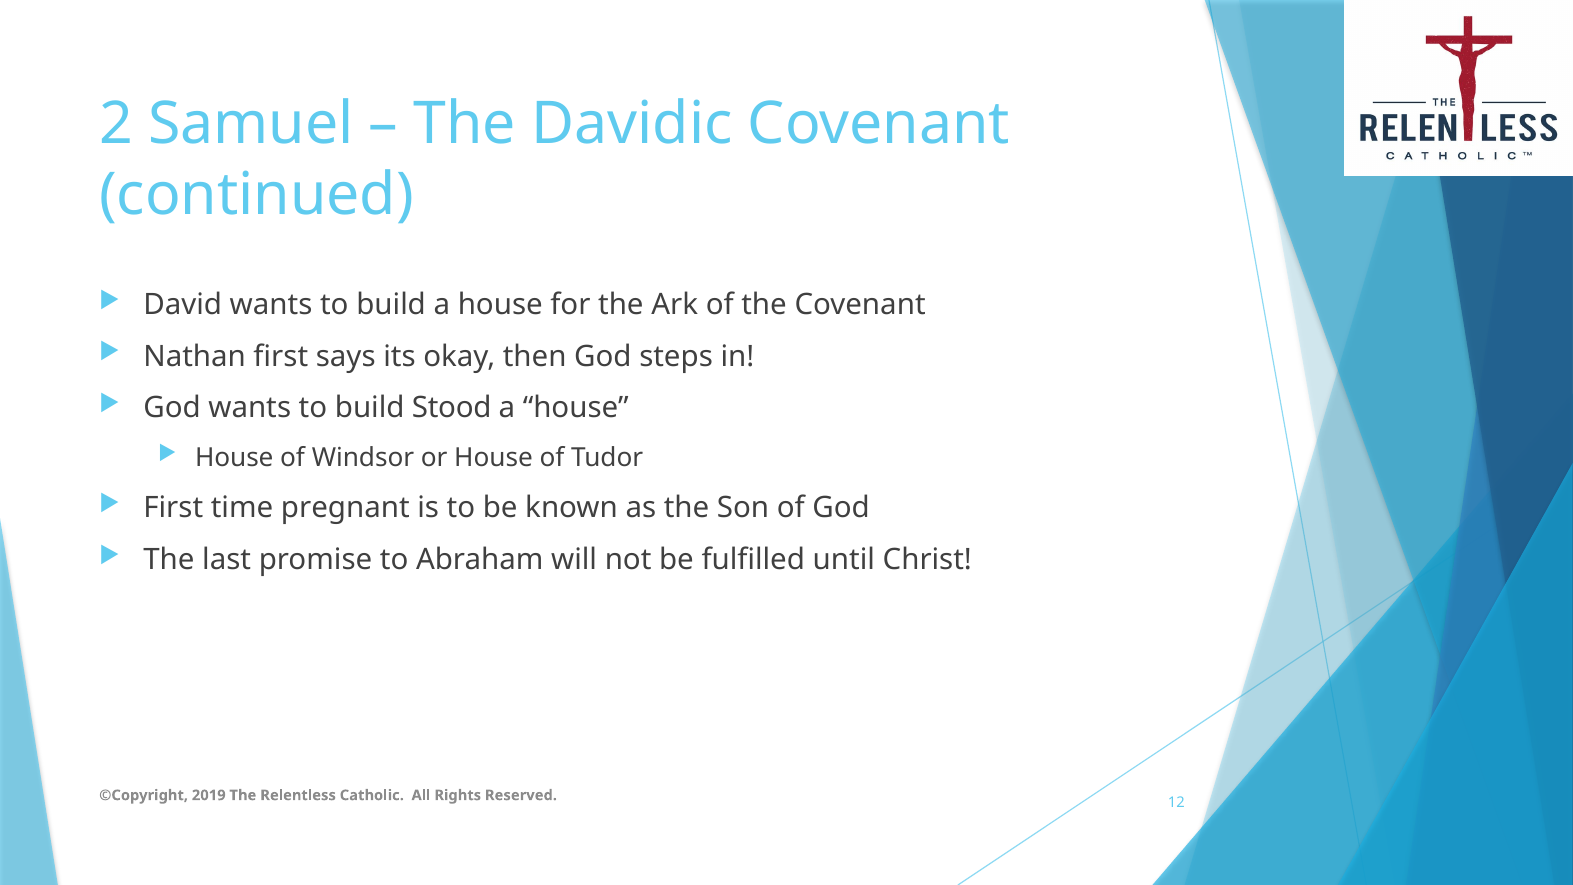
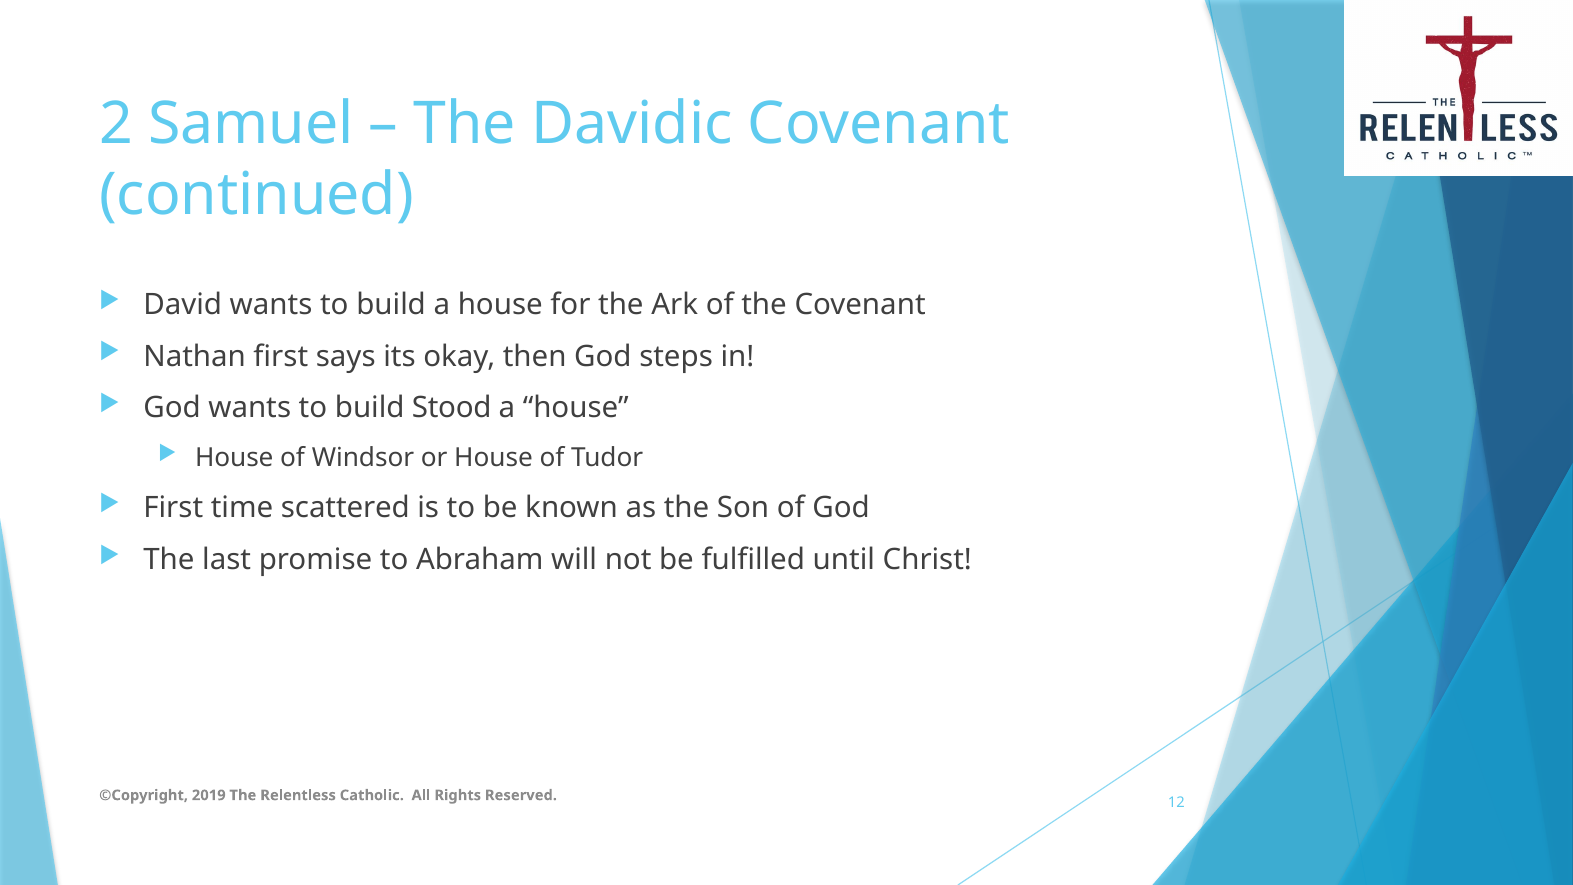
pregnant: pregnant -> scattered
